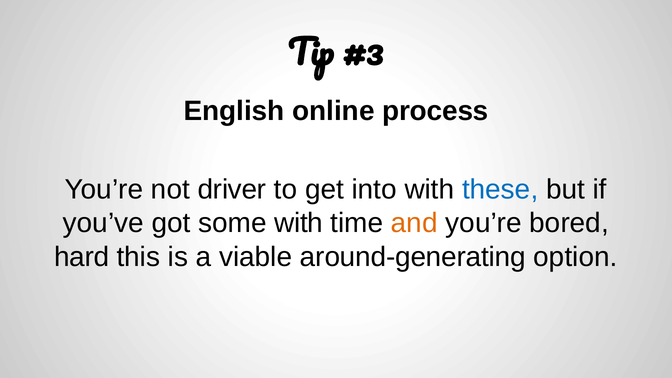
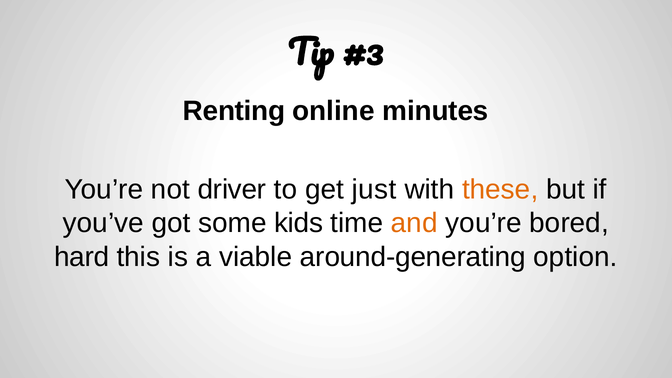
English: English -> Renting
process: process -> minutes
into: into -> just
these colour: blue -> orange
some with: with -> kids
